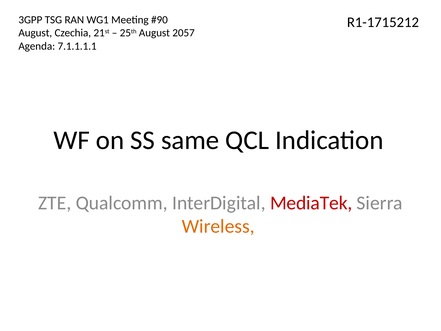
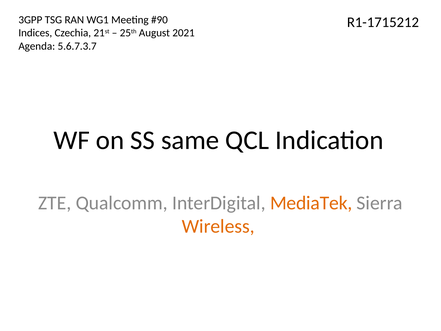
August at (35, 33): August -> Indices
2057: 2057 -> 2021
7.1.1.1.1: 7.1.1.1.1 -> 5.6.7.3.7
MediaTek colour: red -> orange
